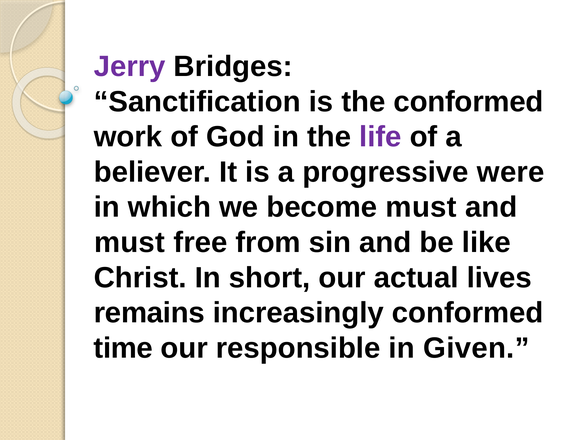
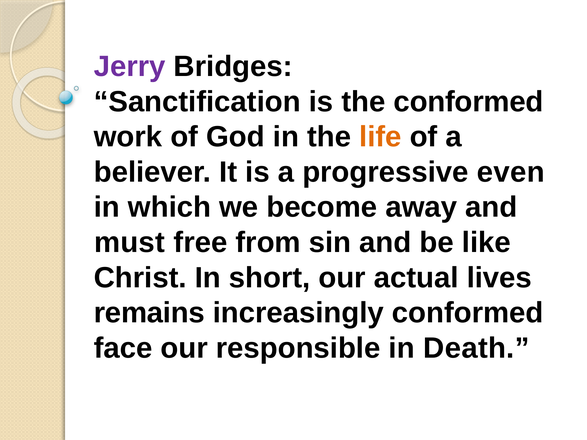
life colour: purple -> orange
were: were -> even
become must: must -> away
time: time -> face
Given: Given -> Death
